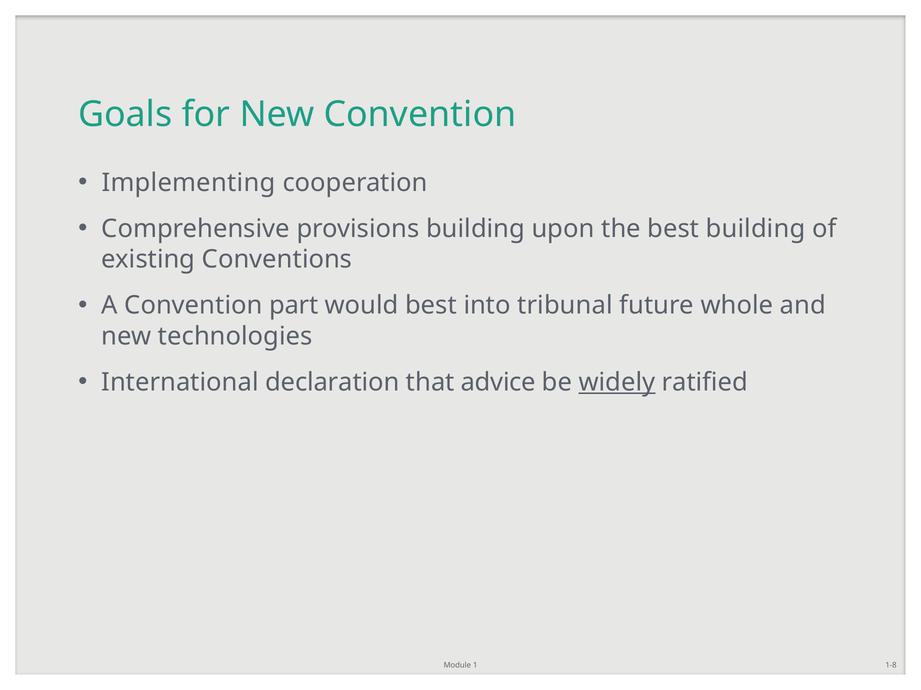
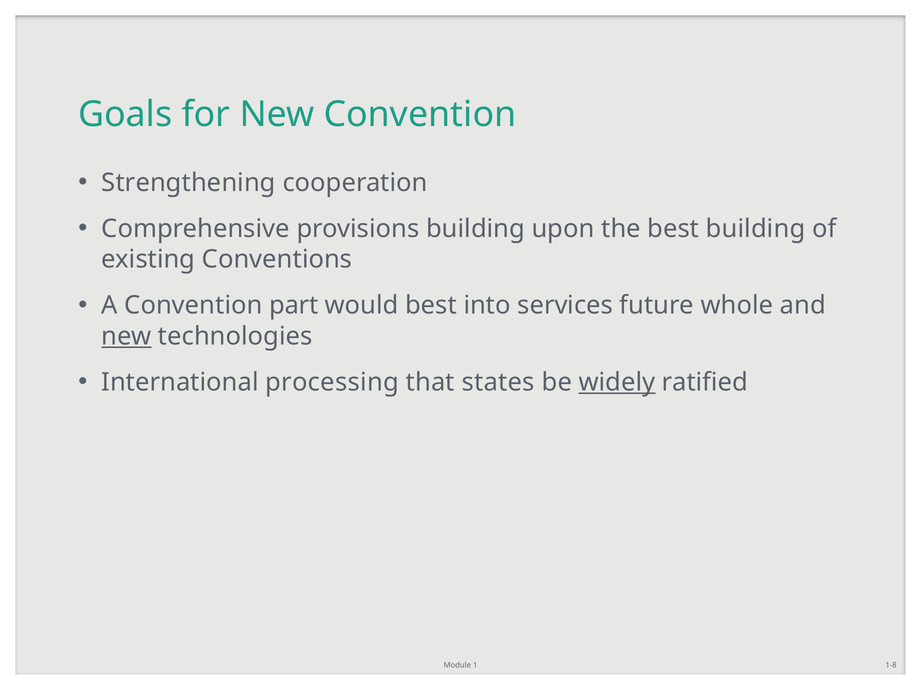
Implementing: Implementing -> Strengthening
tribunal: tribunal -> services
new at (126, 337) underline: none -> present
declaration: declaration -> processing
advice: advice -> states
